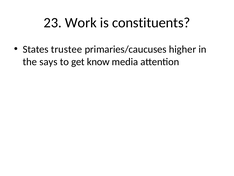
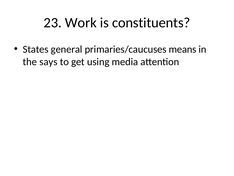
trustee: trustee -> general
higher: higher -> means
know: know -> using
